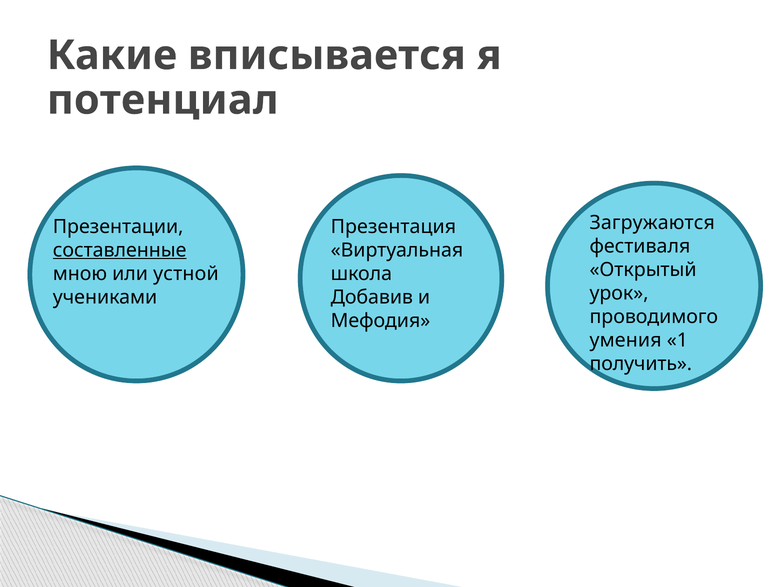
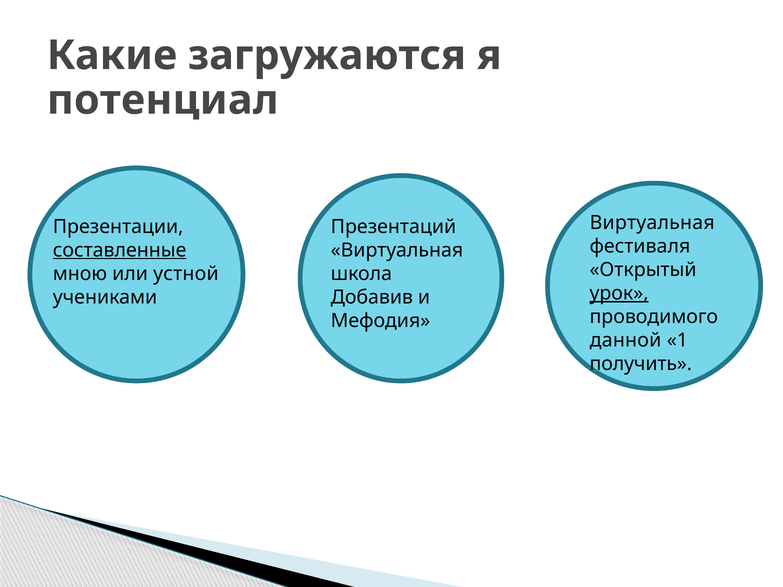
вписывается: вписывается -> загружаются
Загружаются at (652, 223): Загружаются -> Виртуальная
Презентация: Презентация -> Презентаций
урок underline: none -> present
умения: умения -> данной
